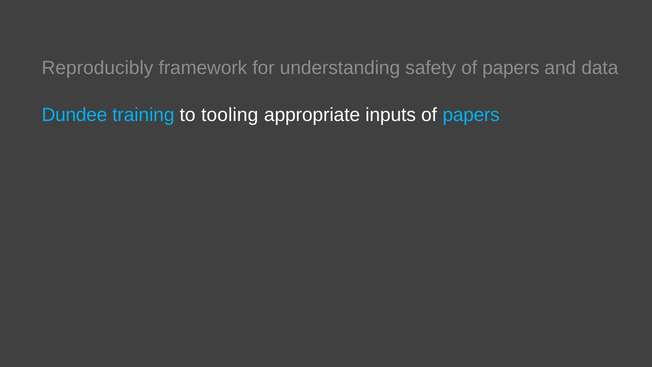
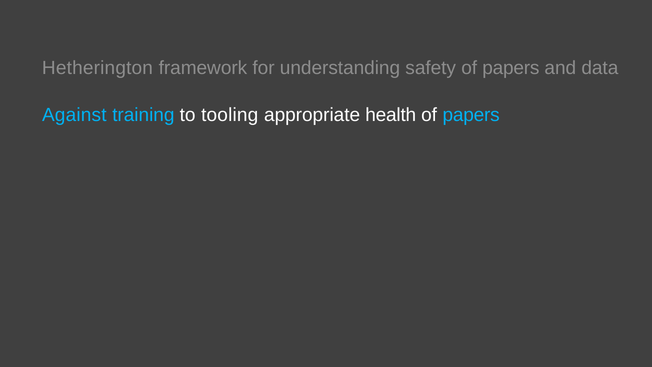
Reproducibly: Reproducibly -> Hetherington
Dundee: Dundee -> Against
inputs: inputs -> health
